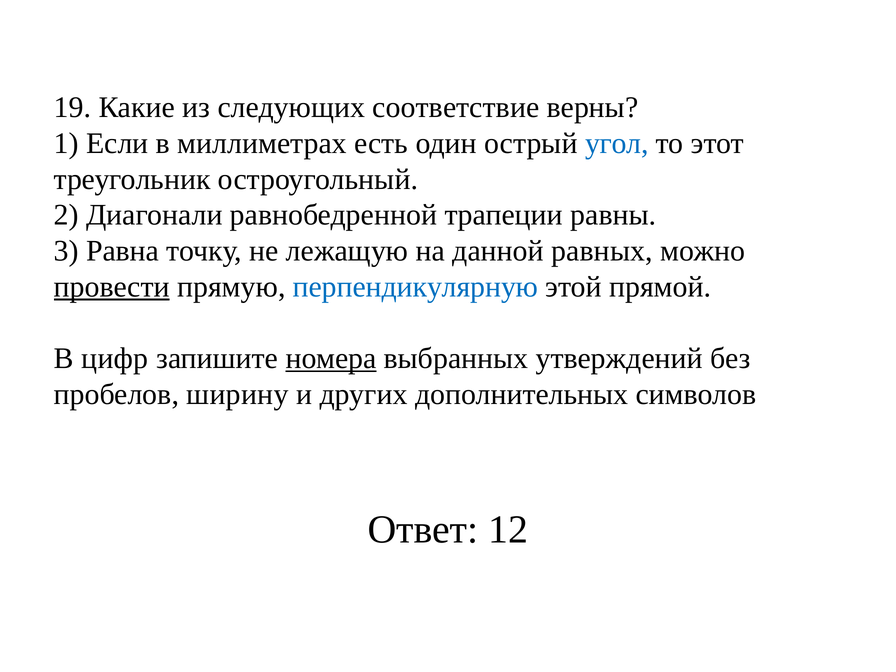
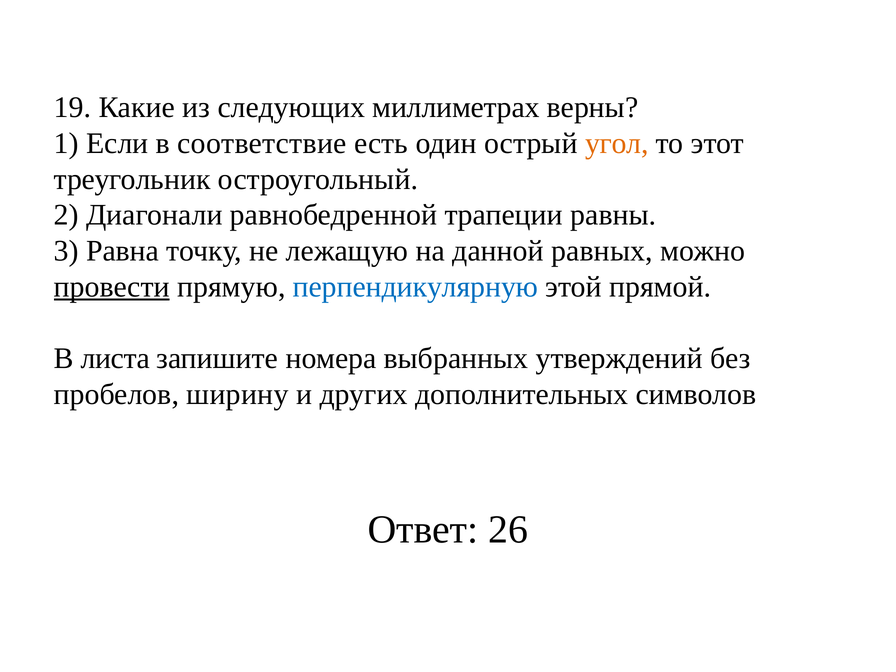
соответствие: соответствие -> миллиметрах
миллиметрах: миллиметрах -> соответствие
угол colour: blue -> orange
цифр: цифр -> листа
номера underline: present -> none
12: 12 -> 26
